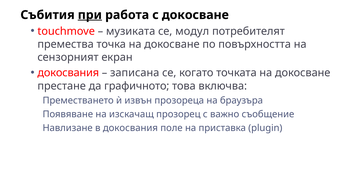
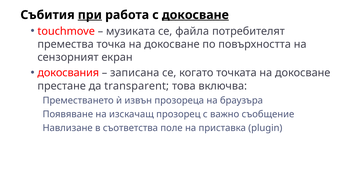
докосване at (195, 15) underline: none -> present
модул: модул -> файла
графичното: графичното -> transparent
в докосвания: докосвания -> съответства
